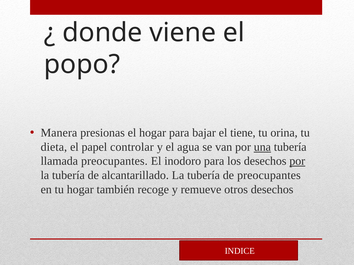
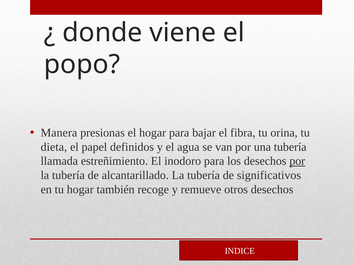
tiene: tiene -> fibra
controlar: controlar -> definidos
una underline: present -> none
llamada preocupantes: preocupantes -> estreñimiento
de preocupantes: preocupantes -> significativos
